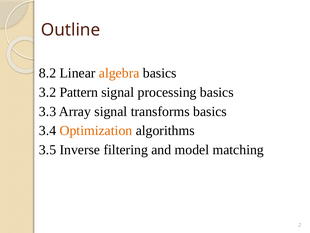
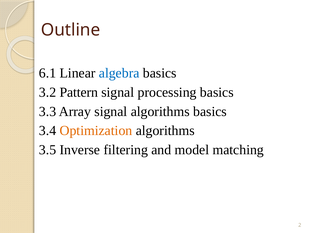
8.2: 8.2 -> 6.1
algebra colour: orange -> blue
signal transforms: transforms -> algorithms
